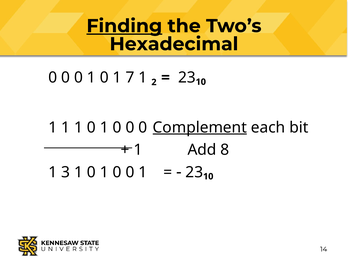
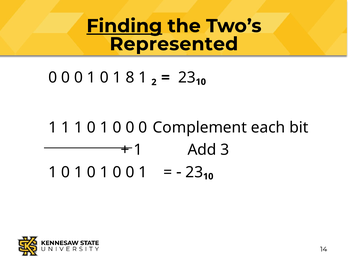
Hexadecimal: Hexadecimal -> Represented
7: 7 -> 8
Complement underline: present -> none
8: 8 -> 3
3 at (66, 172): 3 -> 0
